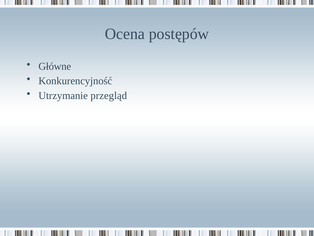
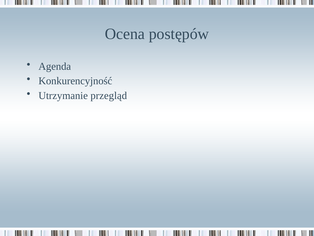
Główne: Główne -> Agenda
